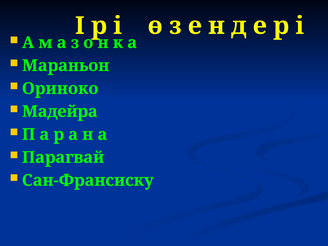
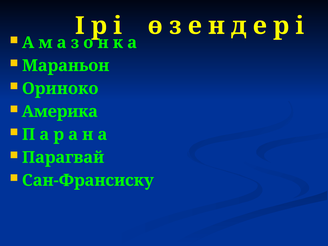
Мадейра: Мадейра -> Америка
